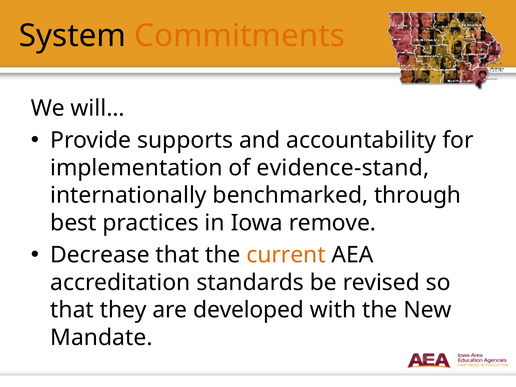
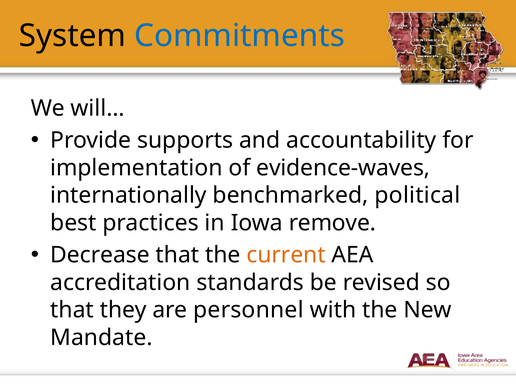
Commitments colour: orange -> blue
evidence-stand: evidence-stand -> evidence-waves
through: through -> political
developed: developed -> personnel
